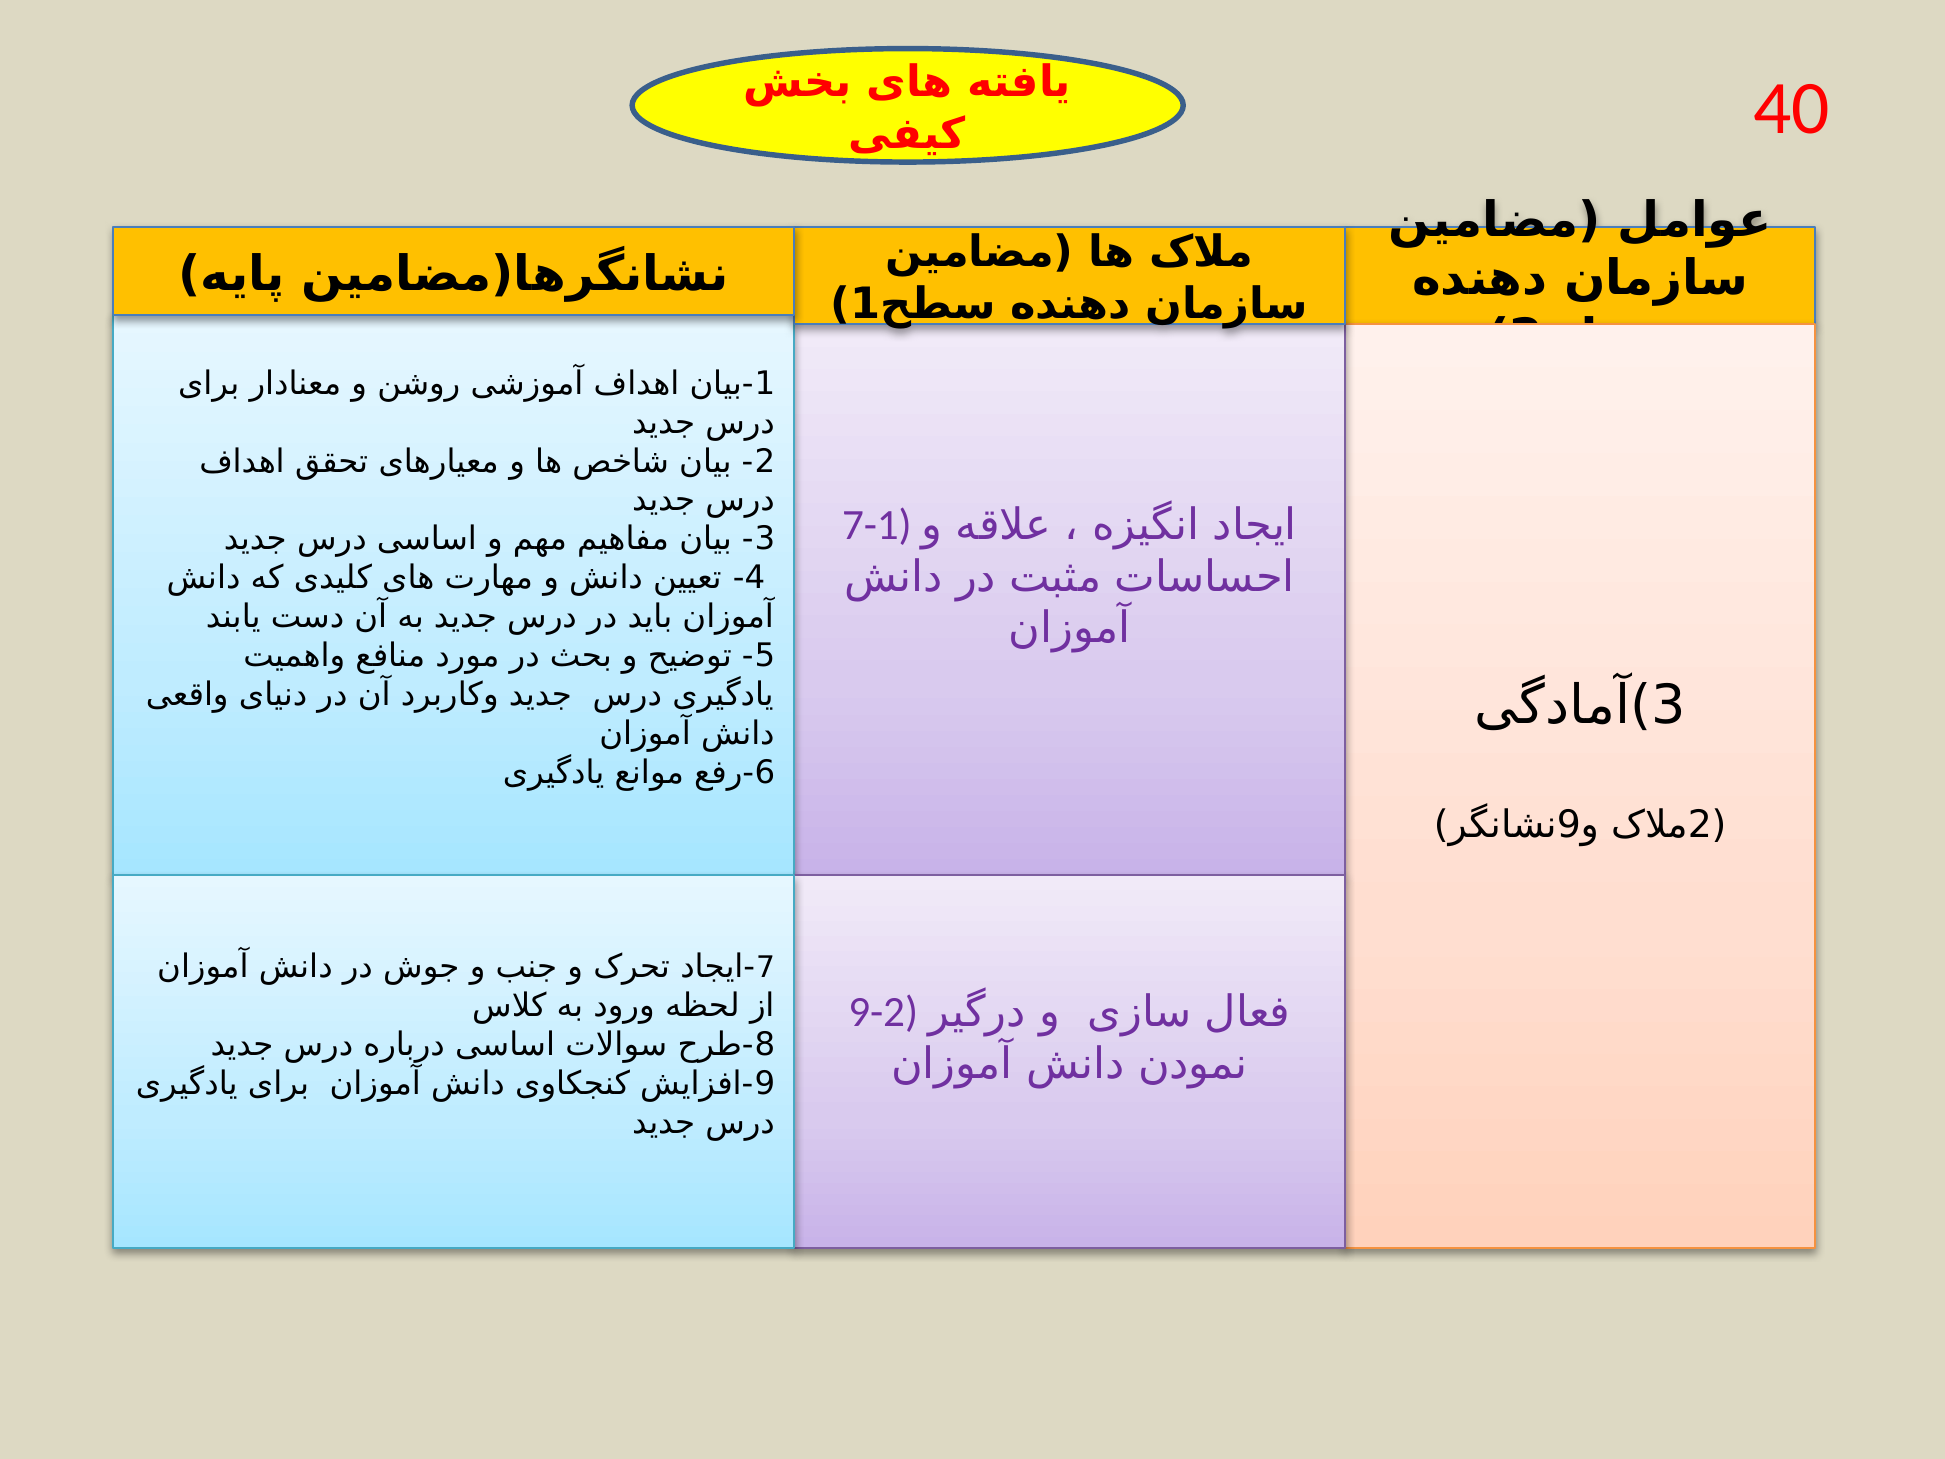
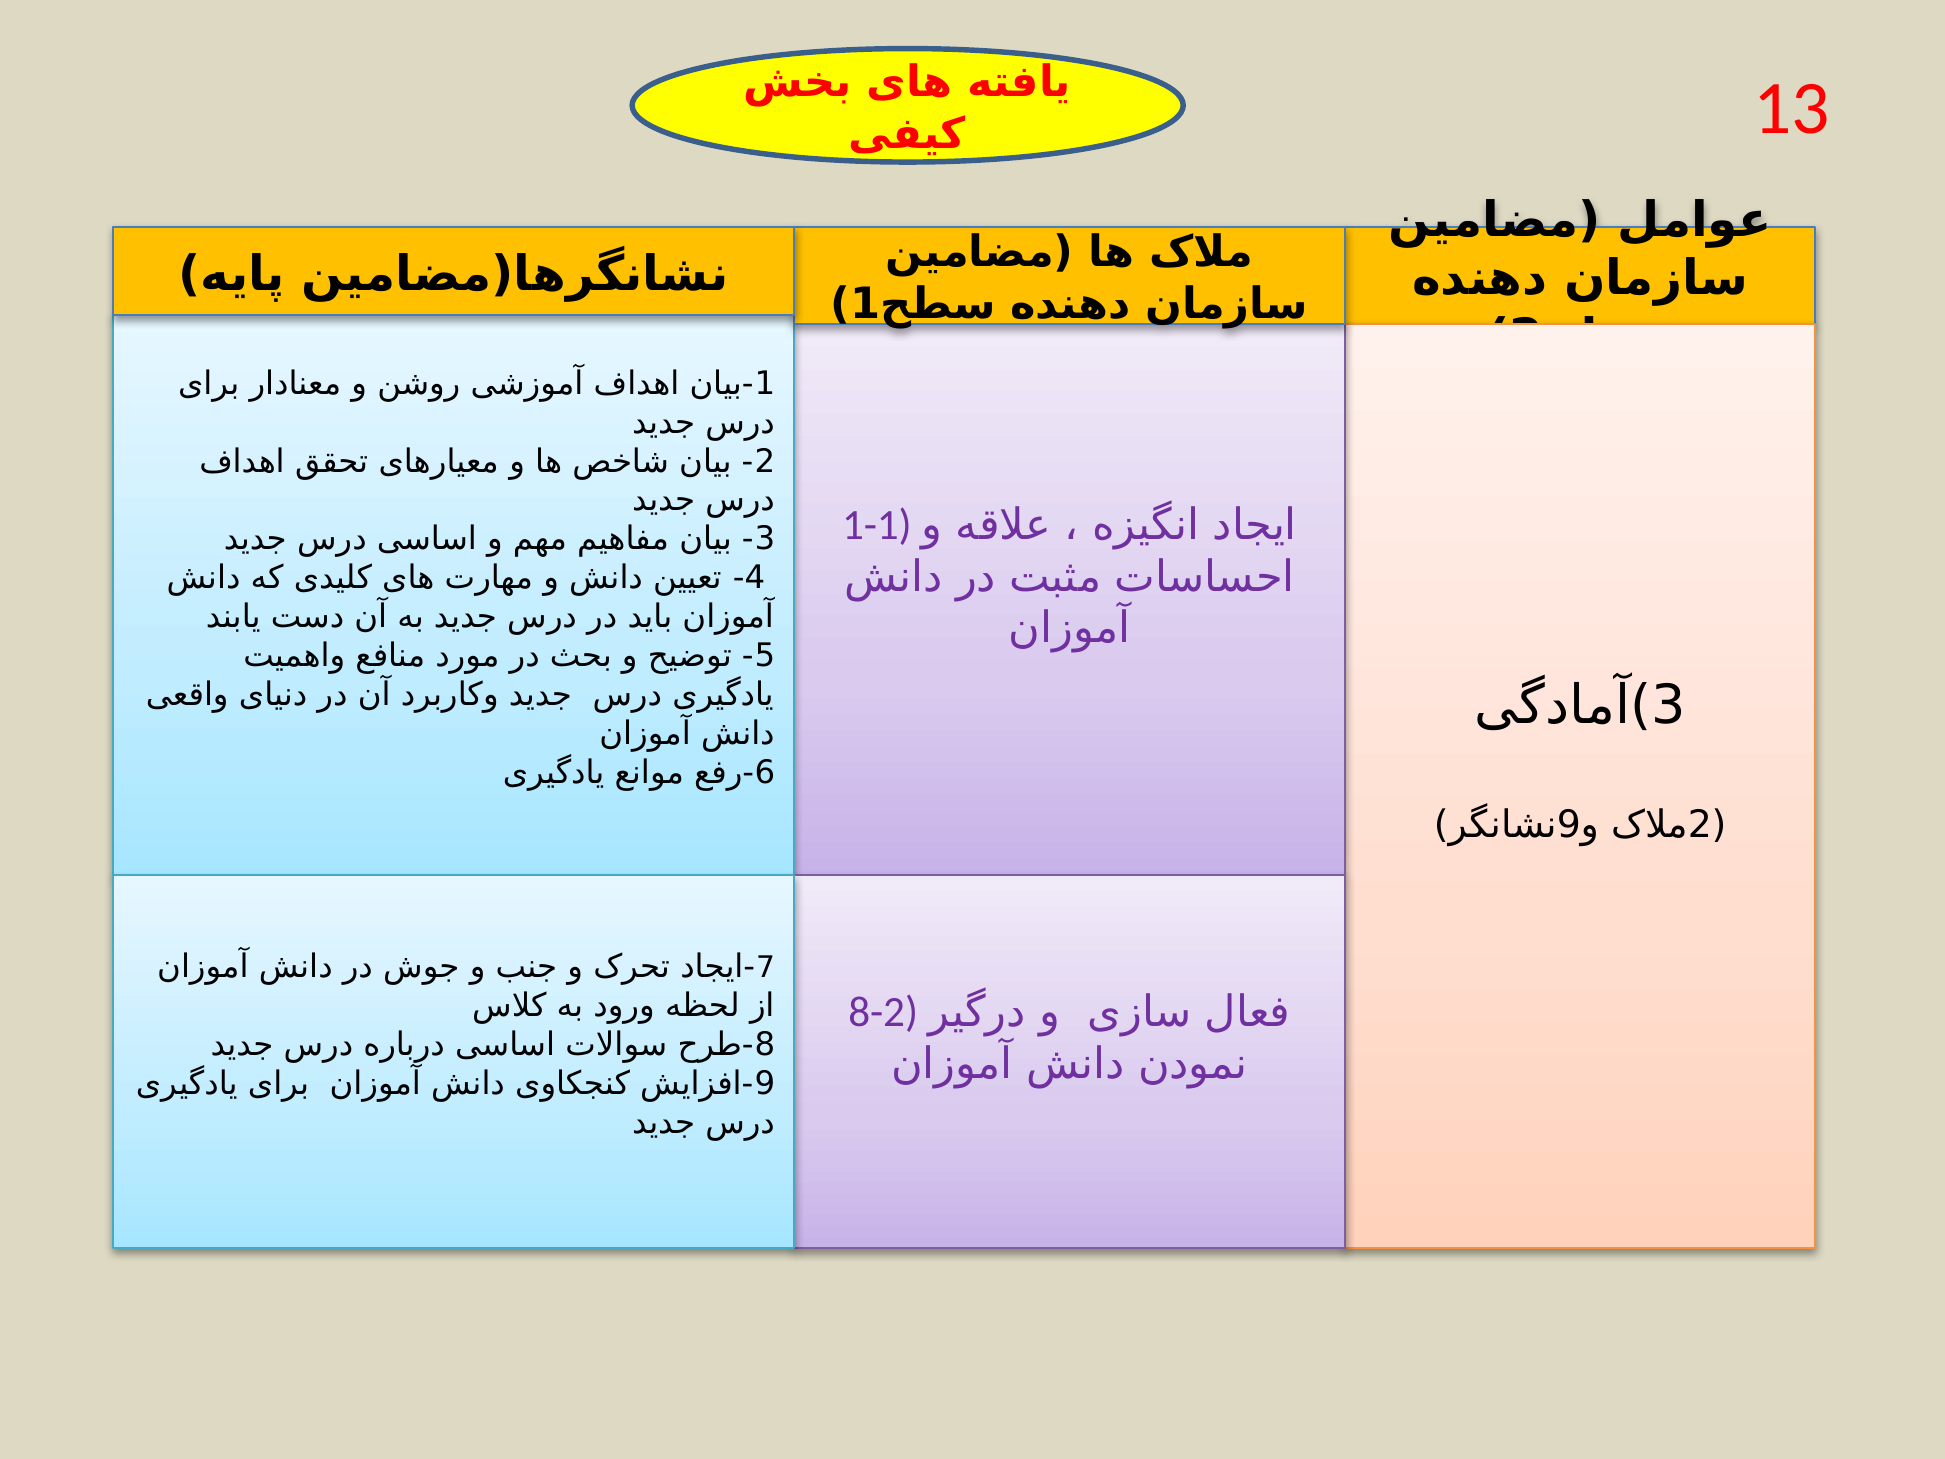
40: 40 -> 13
7-1: 7-1 -> 1-1
9-2: 9-2 -> 8-2
